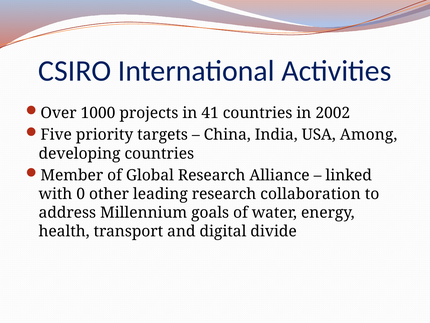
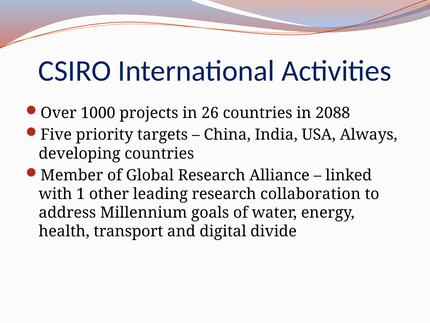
41: 41 -> 26
2002: 2002 -> 2088
Among: Among -> Always
0: 0 -> 1
